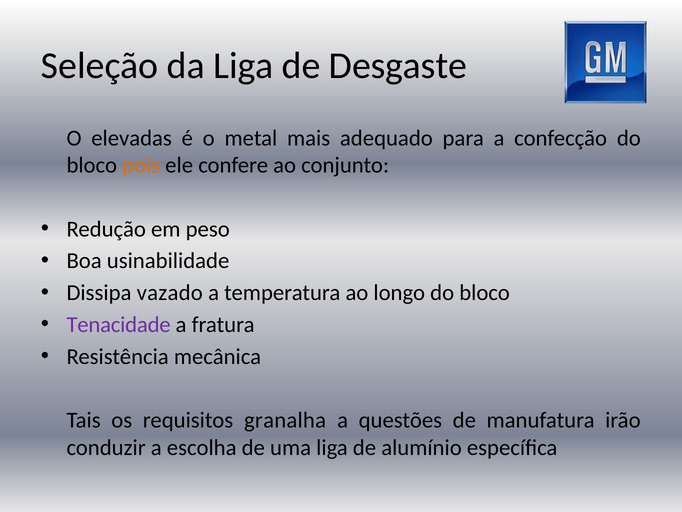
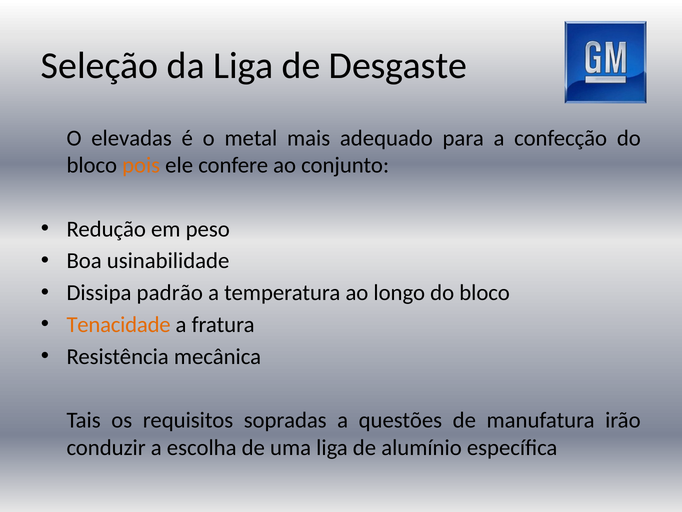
vazado: vazado -> padrão
Tenacidade colour: purple -> orange
granalha: granalha -> sopradas
